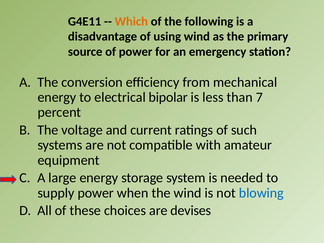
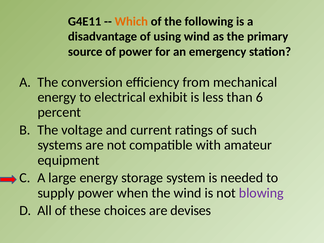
bipolar: bipolar -> exhibit
7: 7 -> 6
blowing colour: blue -> purple
